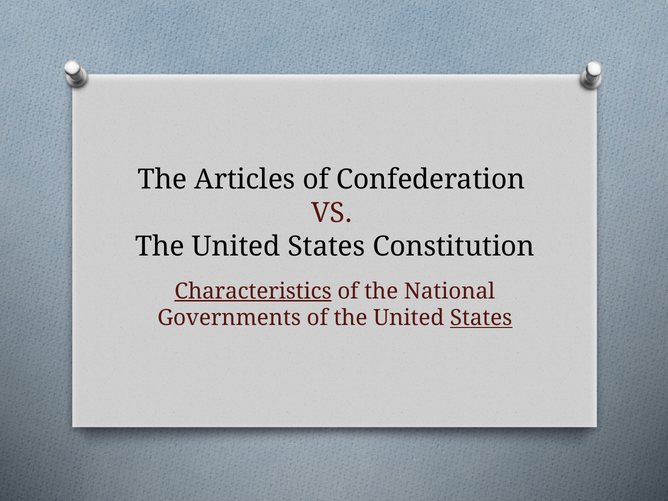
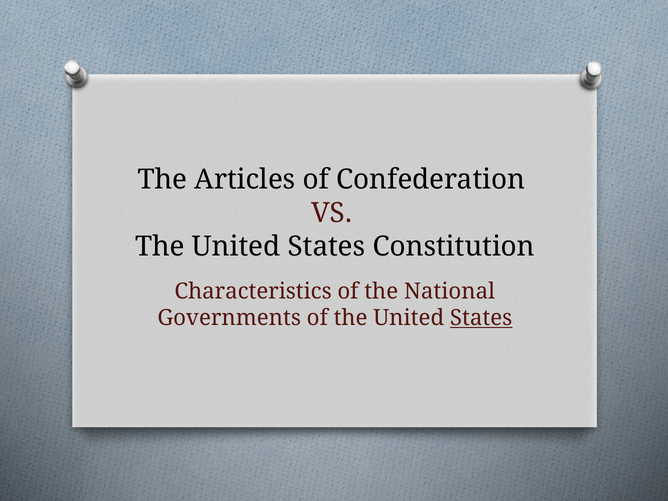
Characteristics underline: present -> none
